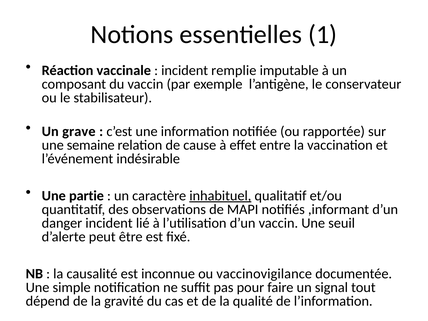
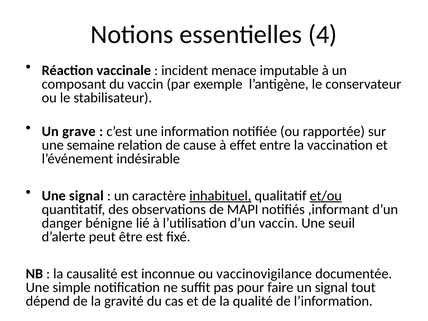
1: 1 -> 4
remplie: remplie -> menace
Une partie: partie -> signal
et/ou underline: none -> present
danger incident: incident -> bénigne
